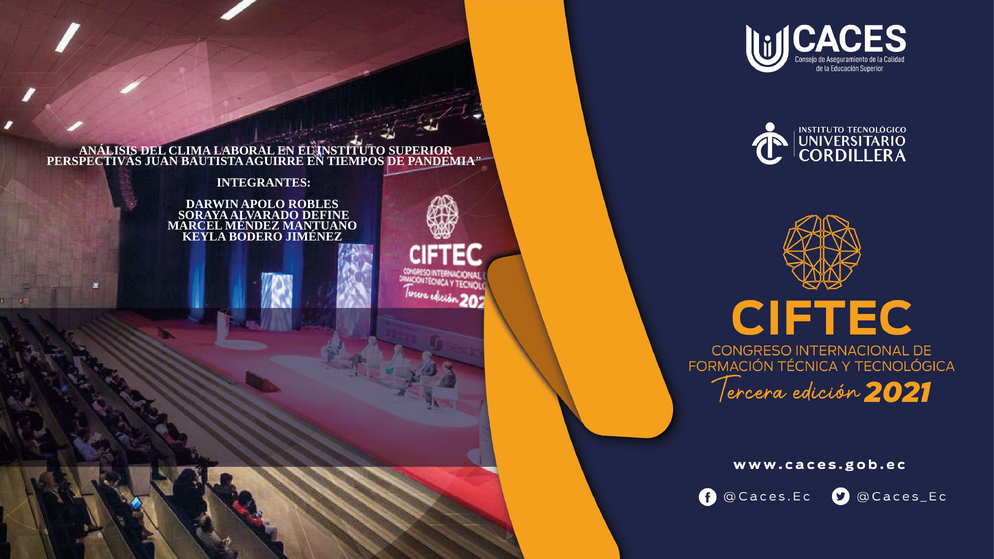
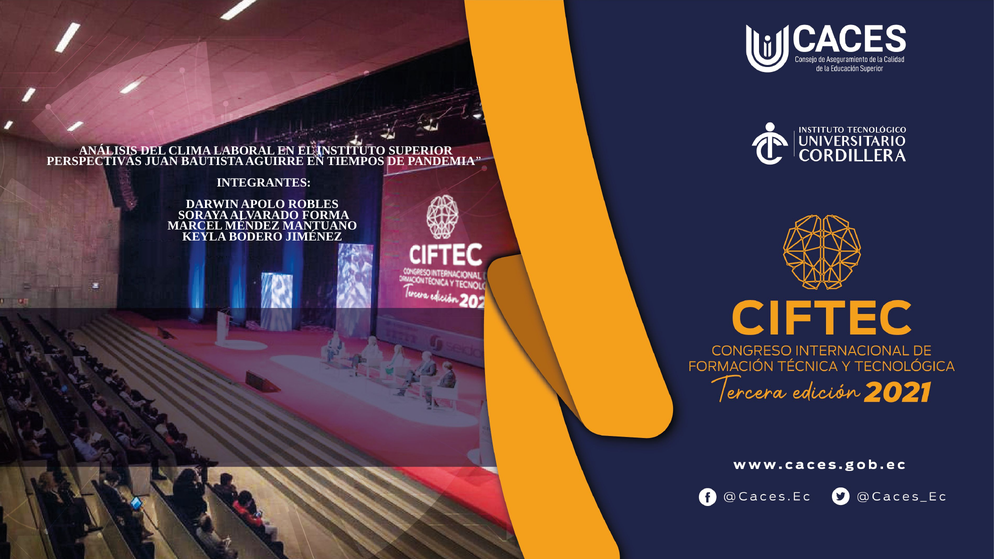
DEFINE: DEFINE -> FORMA
